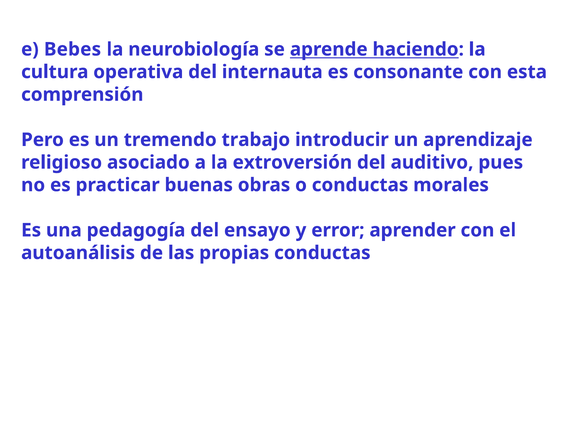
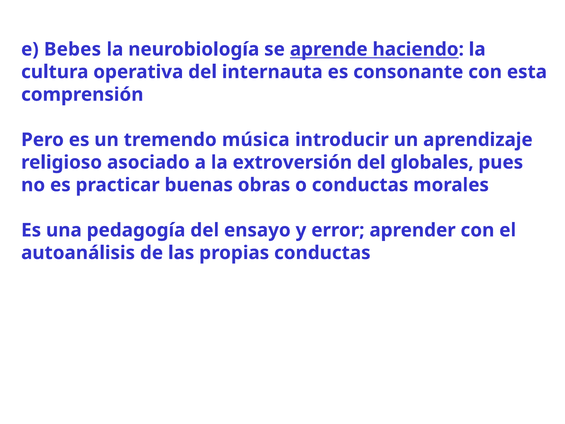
trabajo: trabajo -> música
auditivo: auditivo -> globales
